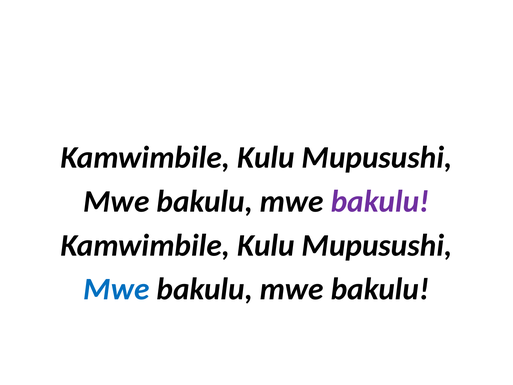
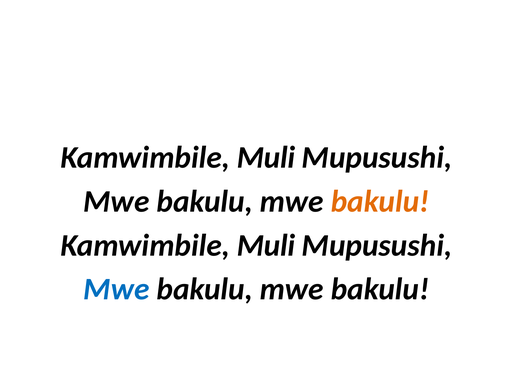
Kulu at (266, 157): Kulu -> Muli
bakulu at (380, 201) colour: purple -> orange
Kulu at (266, 245): Kulu -> Muli
